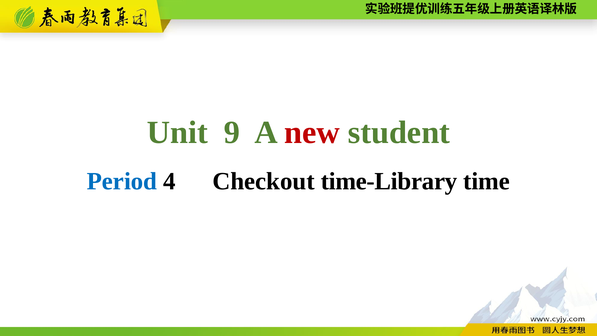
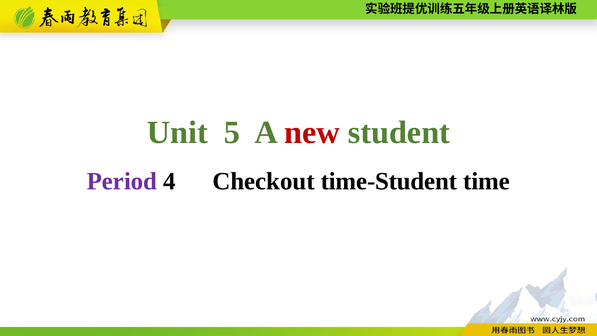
9: 9 -> 5
Period colour: blue -> purple
time-Library: time-Library -> time-Student
